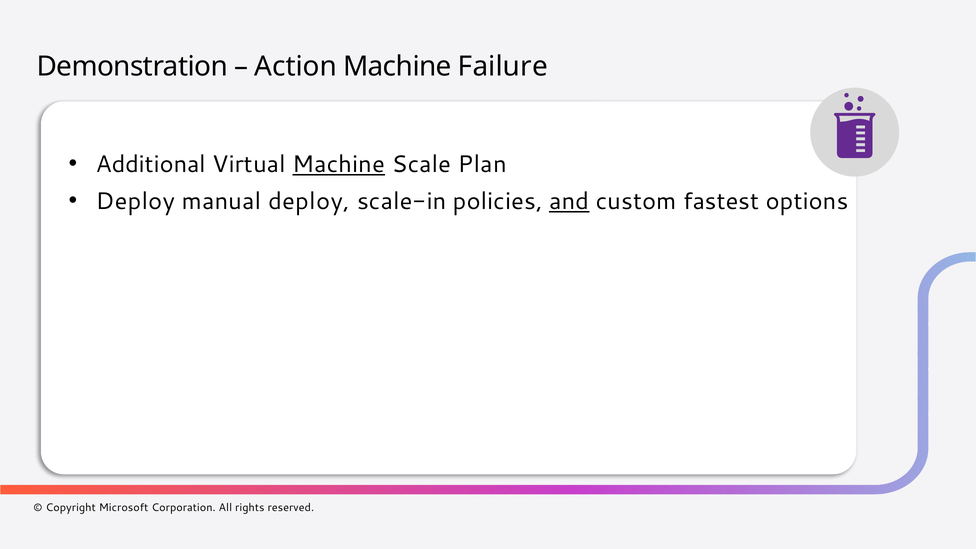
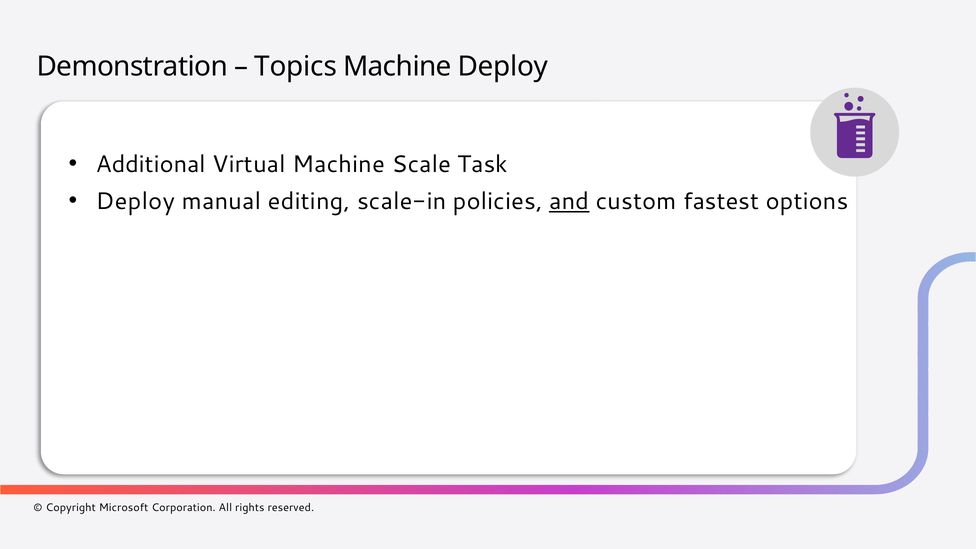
Action: Action -> Topics
Machine Failure: Failure -> Deploy
Machine at (339, 164) underline: present -> none
Plan: Plan -> Task
manual deploy: deploy -> editing
